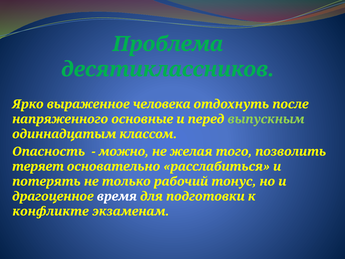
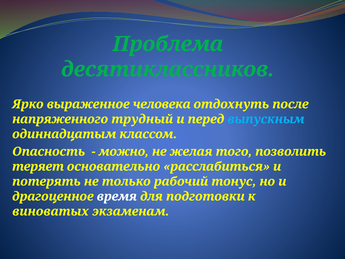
основные: основные -> трудный
выпускным colour: light green -> light blue
конфликте: конфликте -> виноватых
